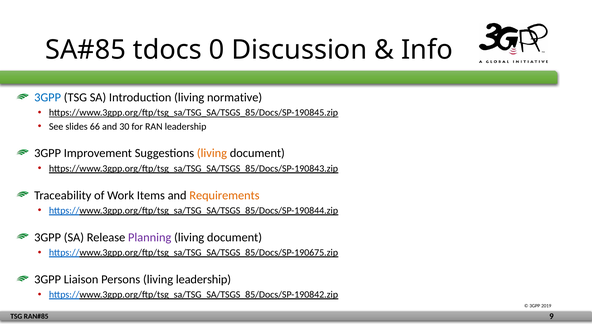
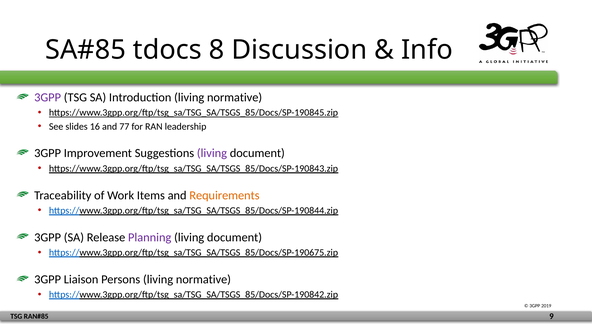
0: 0 -> 8
3GPP at (48, 97) colour: blue -> purple
66: 66 -> 16
30: 30 -> 77
living at (212, 153) colour: orange -> purple
Persons living leadership: leadership -> normative
